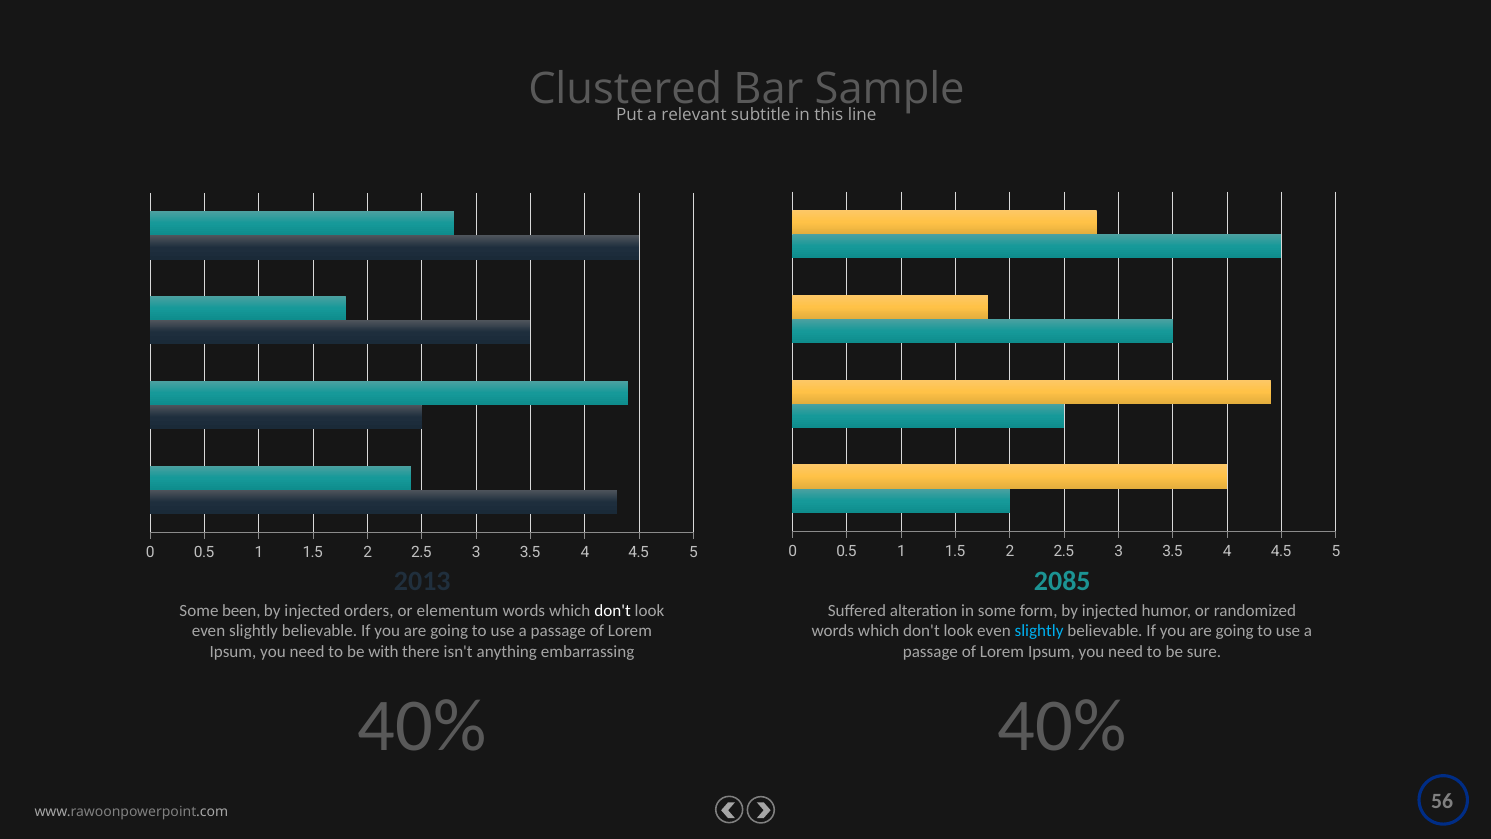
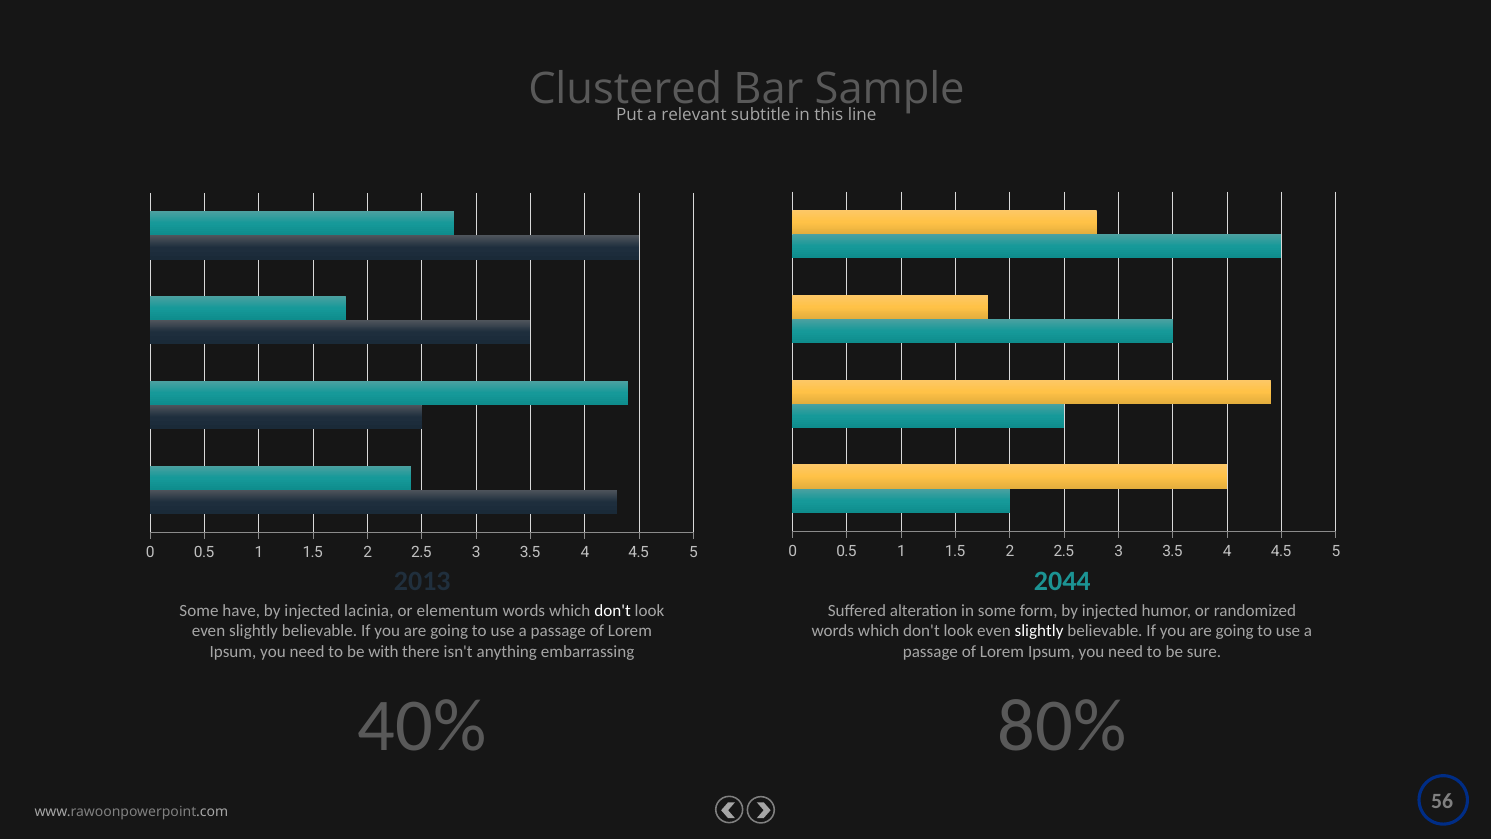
2085: 2085 -> 2044
been: been -> have
orders: orders -> lacinia
slightly at (1039, 631) colour: light blue -> white
40% at (1062, 725): 40% -> 80%
